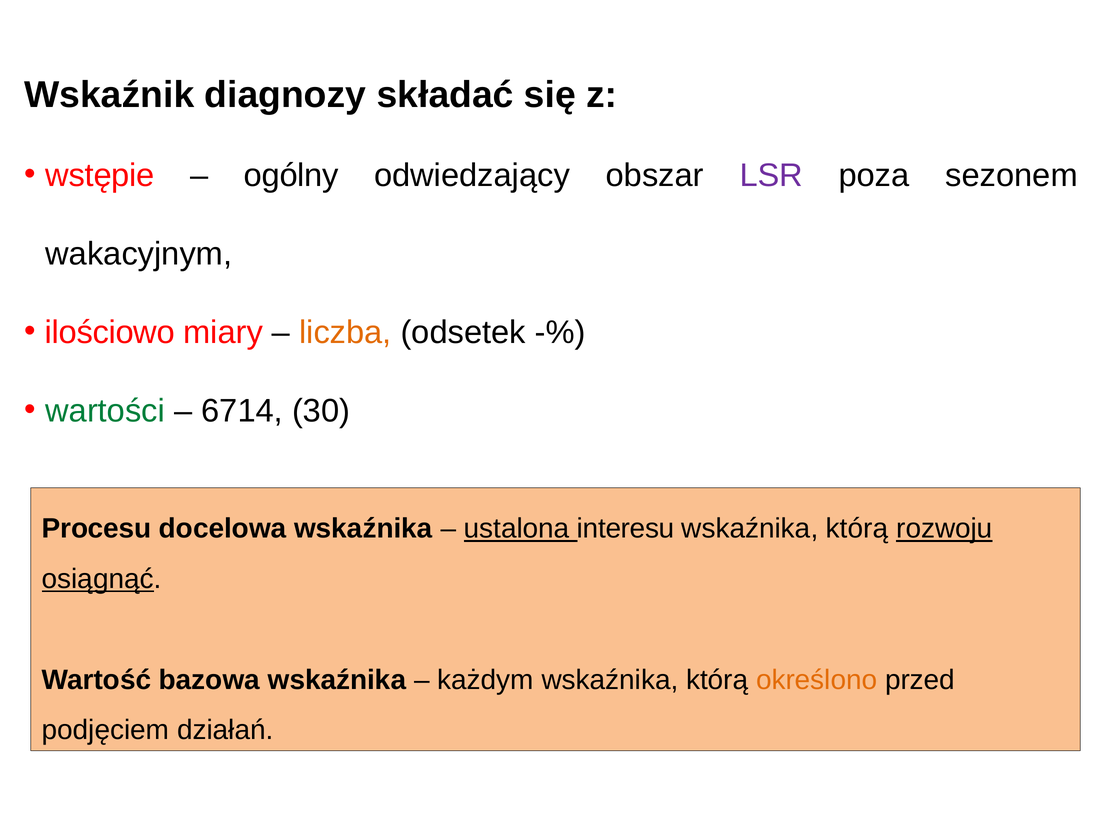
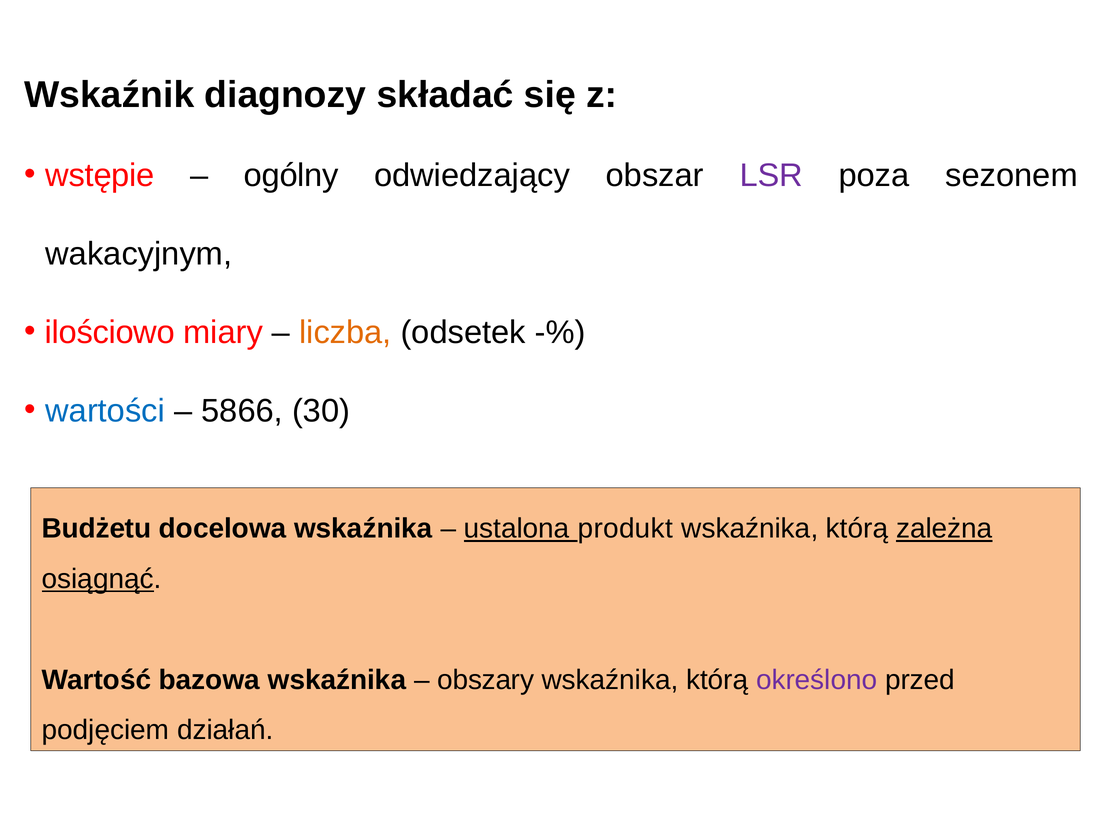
wartości colour: green -> blue
6714: 6714 -> 5866
Procesu: Procesu -> Budżetu
interesu: interesu -> produkt
rozwoju: rozwoju -> zależna
każdym: każdym -> obszary
określono colour: orange -> purple
